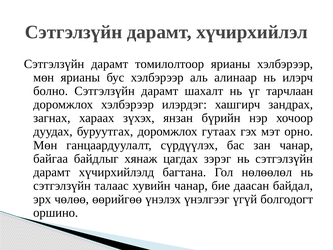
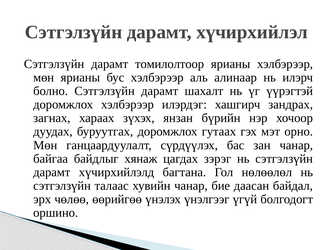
тарчлаан: тарчлаан -> үүрэгтэй
